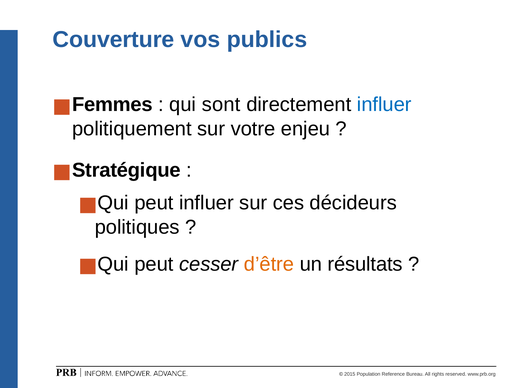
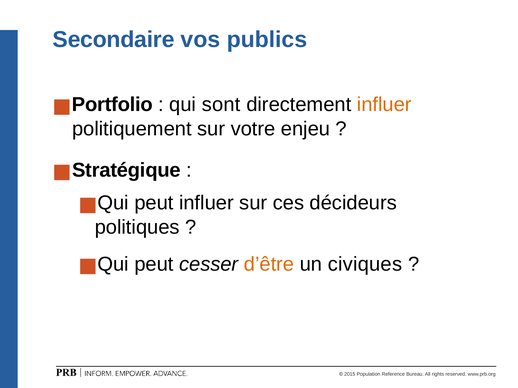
Couverture: Couverture -> Secondaire
Femmes: Femmes -> Portfolio
influer at (384, 105) colour: blue -> orange
résultats: résultats -> civiques
